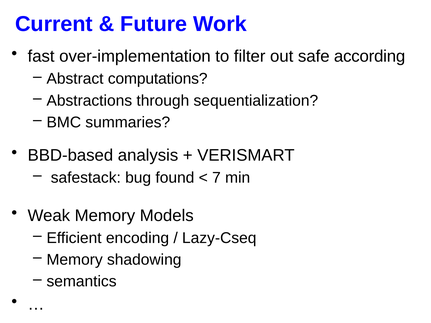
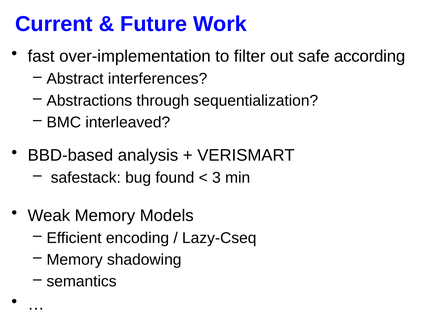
computations: computations -> interferences
summaries: summaries -> interleaved
7: 7 -> 3
